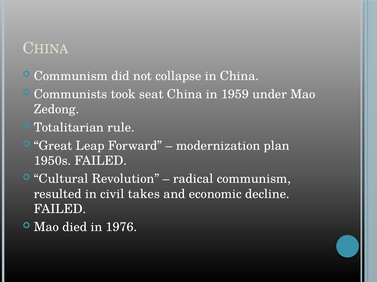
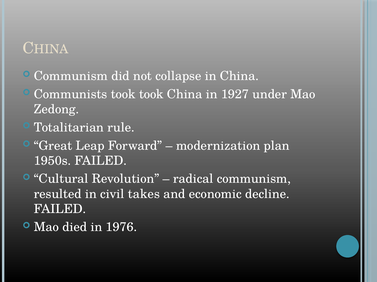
took seat: seat -> took
1959: 1959 -> 1927
